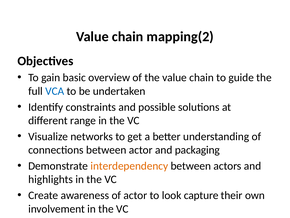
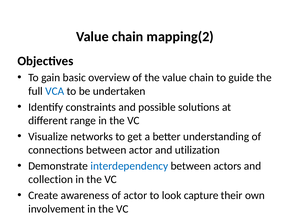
packaging: packaging -> utilization
interdependency colour: orange -> blue
highlights: highlights -> collection
